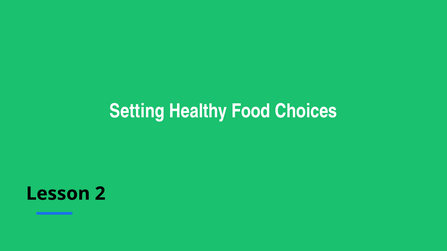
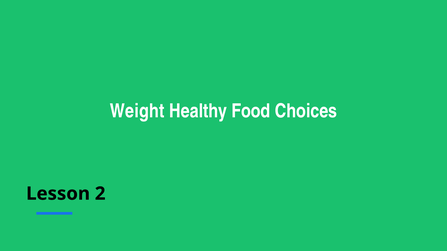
Setting: Setting -> Weight
